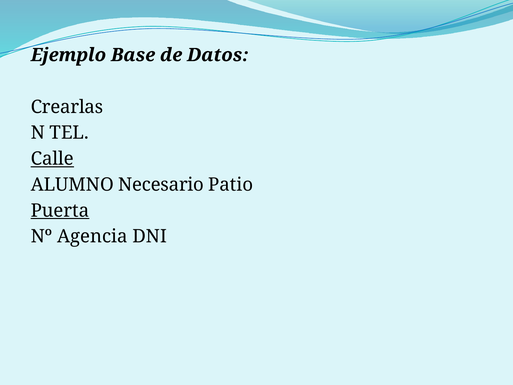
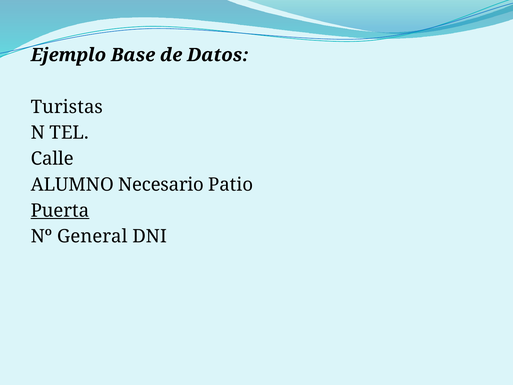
Crearlas: Crearlas -> Turistas
Calle underline: present -> none
Agencia: Agencia -> General
